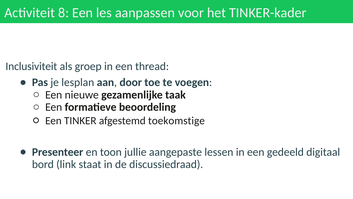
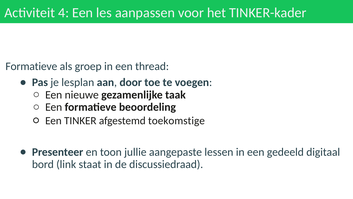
8: 8 -> 4
Inclusiviteit at (31, 66): Inclusiviteit -> Formatieve
